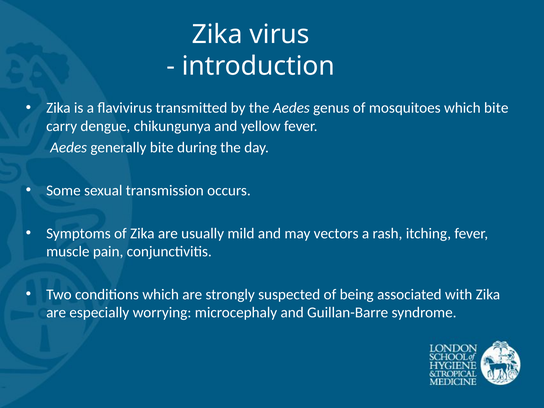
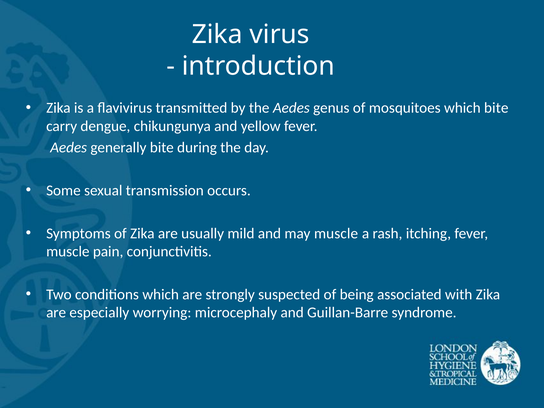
may vectors: vectors -> muscle
